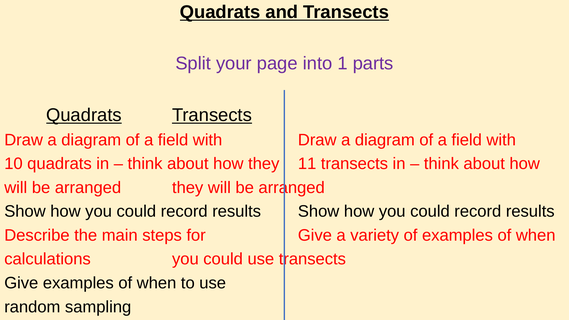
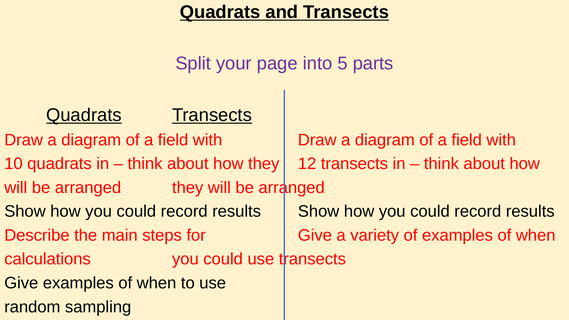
1: 1 -> 5
11: 11 -> 12
